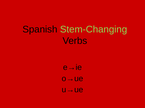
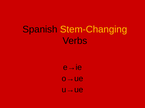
Stem-Changing colour: light green -> yellow
